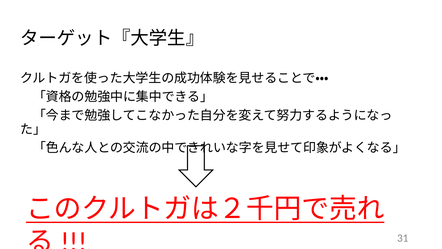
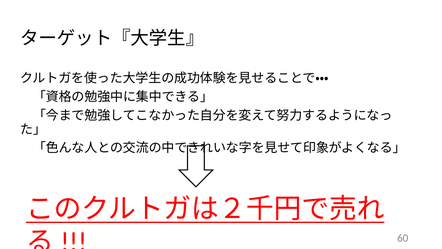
31: 31 -> 60
